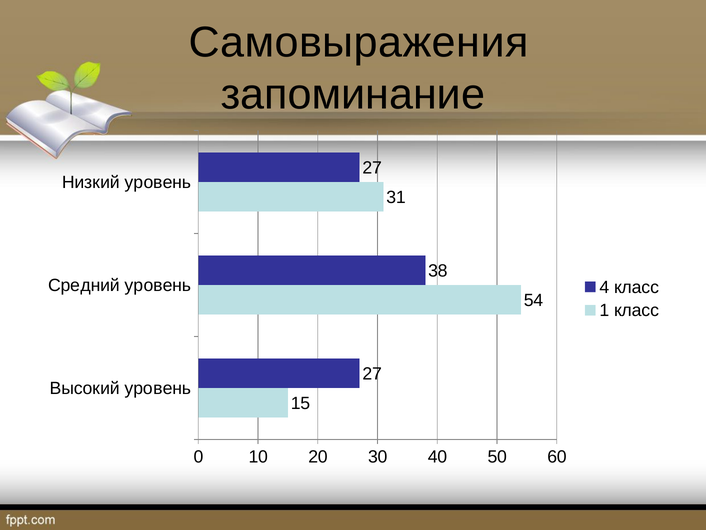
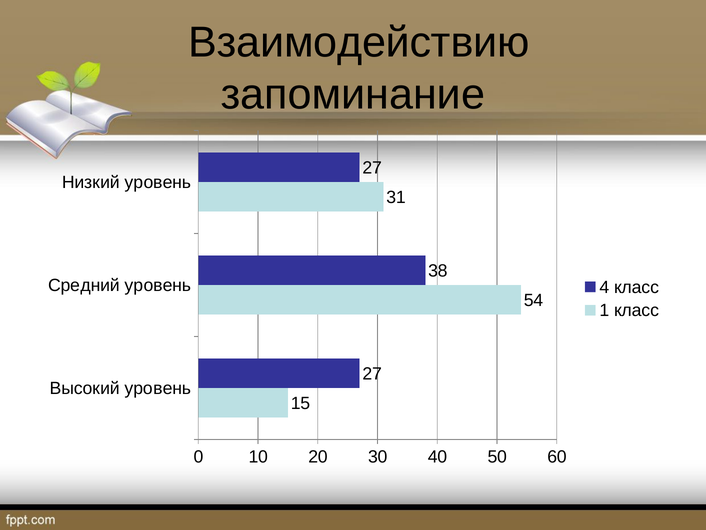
Самовыражения: Самовыражения -> Взаимодействию
